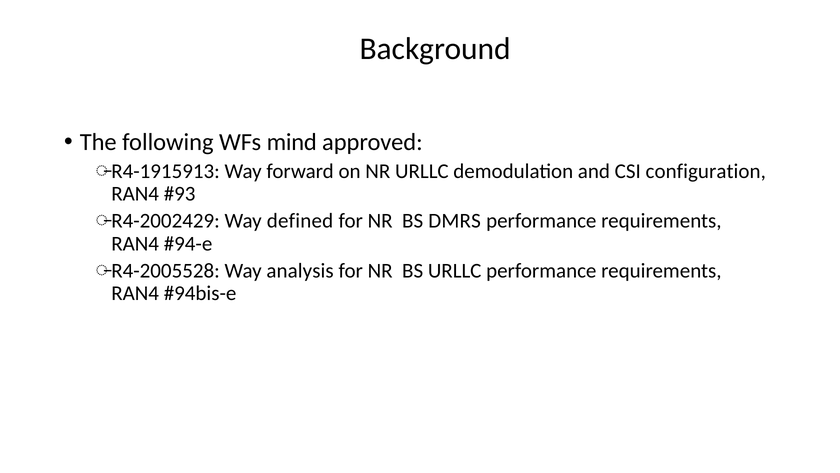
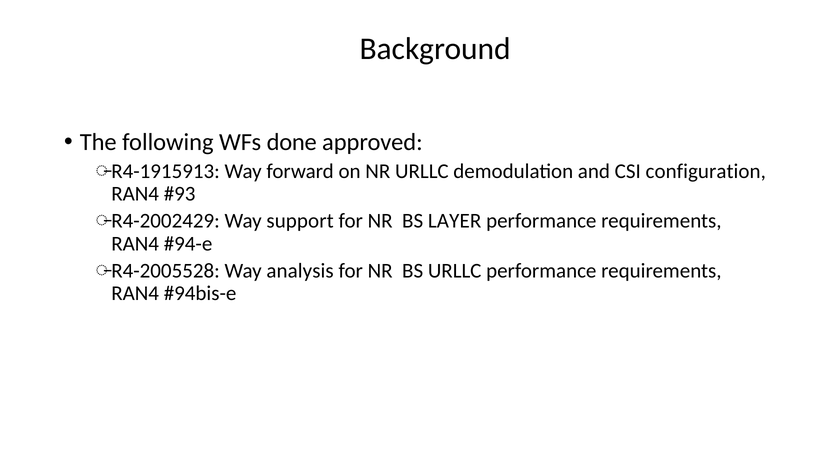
mind: mind -> done
defined: defined -> support
DMRS: DMRS -> LAYER
